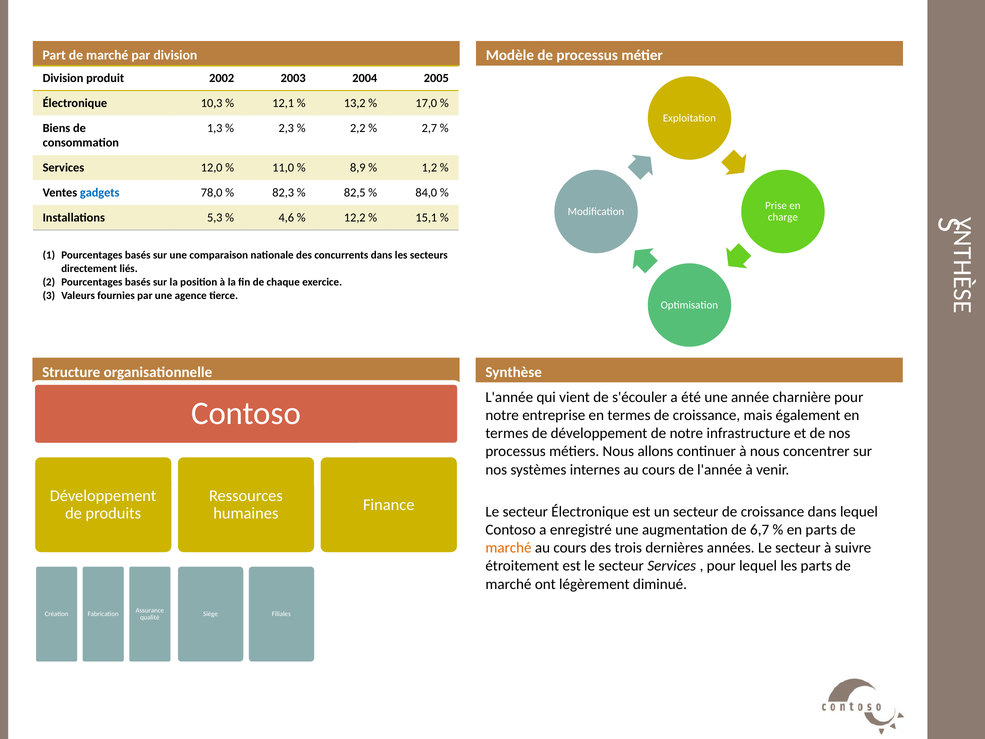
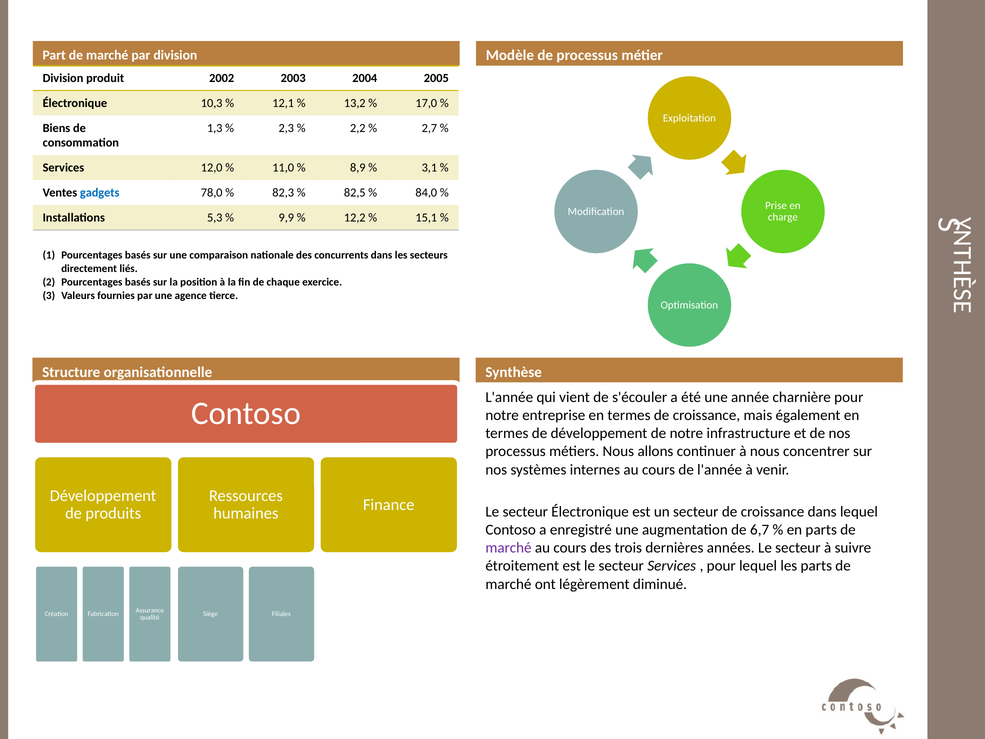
1,2: 1,2 -> 3,1
4,6: 4,6 -> 9,9
marché at (508, 548) colour: orange -> purple
